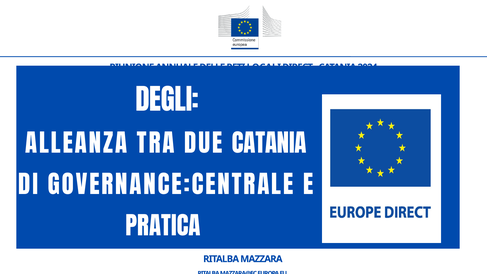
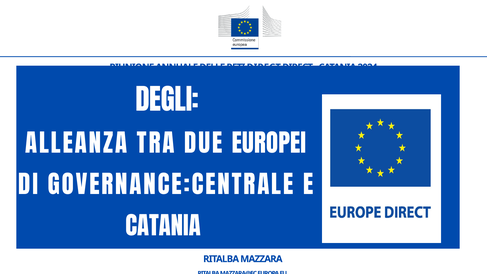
RETI LOCALI: LOCALI -> DIRECT
DUE CATANIA: CATANIA -> EUROPEI
PRATICA at (163, 227): PRATICA -> CATANIA
